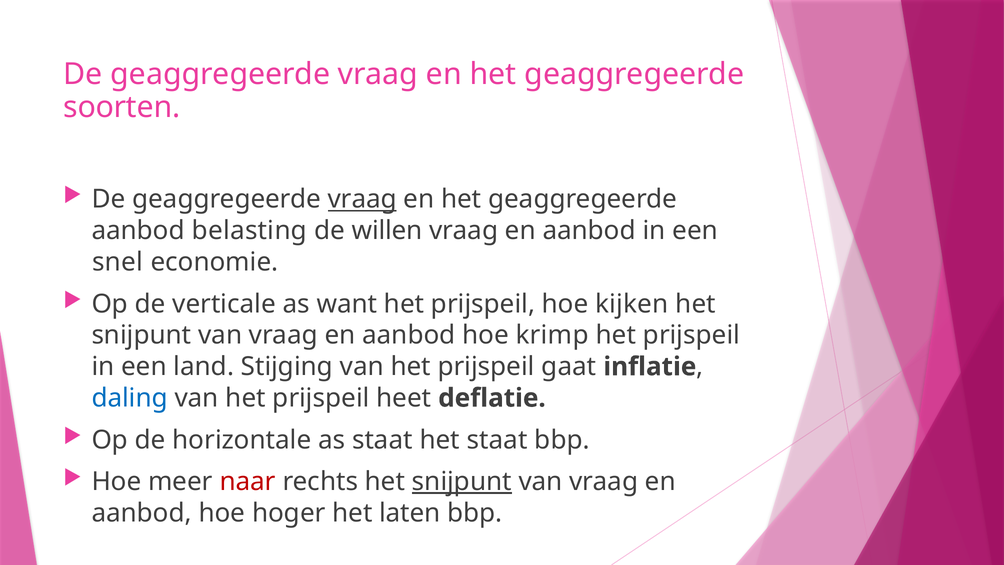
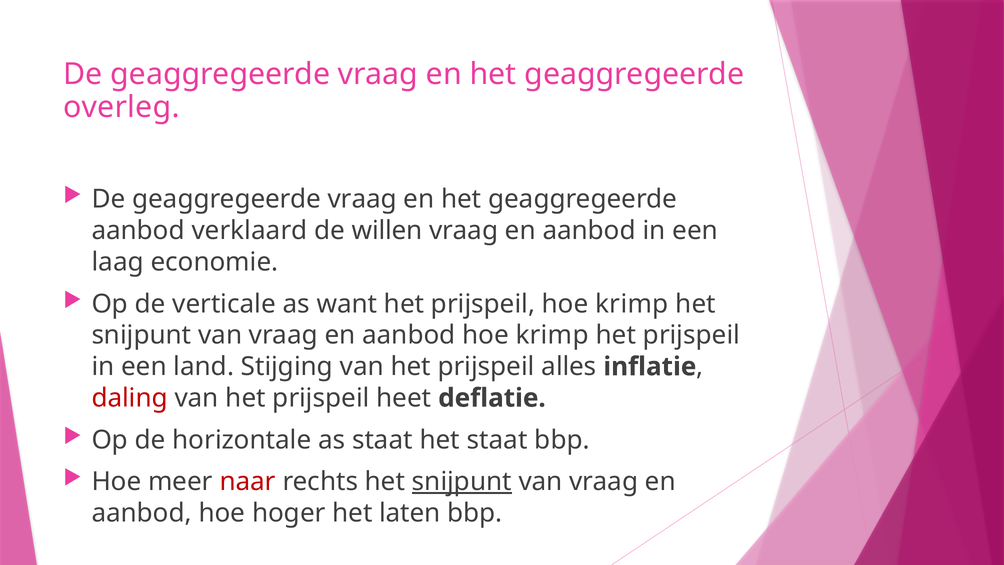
soorten: soorten -> overleg
vraag at (362, 199) underline: present -> none
belasting: belasting -> verklaard
snel: snel -> laag
prijspeil hoe kijken: kijken -> krimp
gaat: gaat -> alles
daling colour: blue -> red
